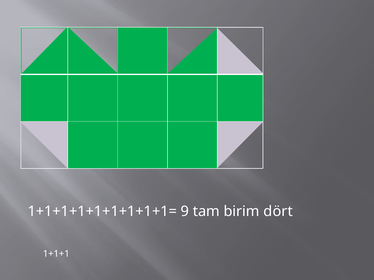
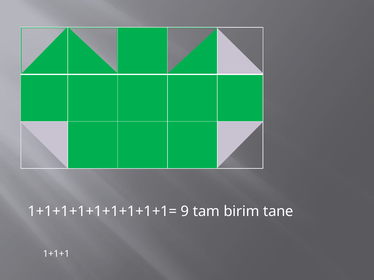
dört: dört -> tane
